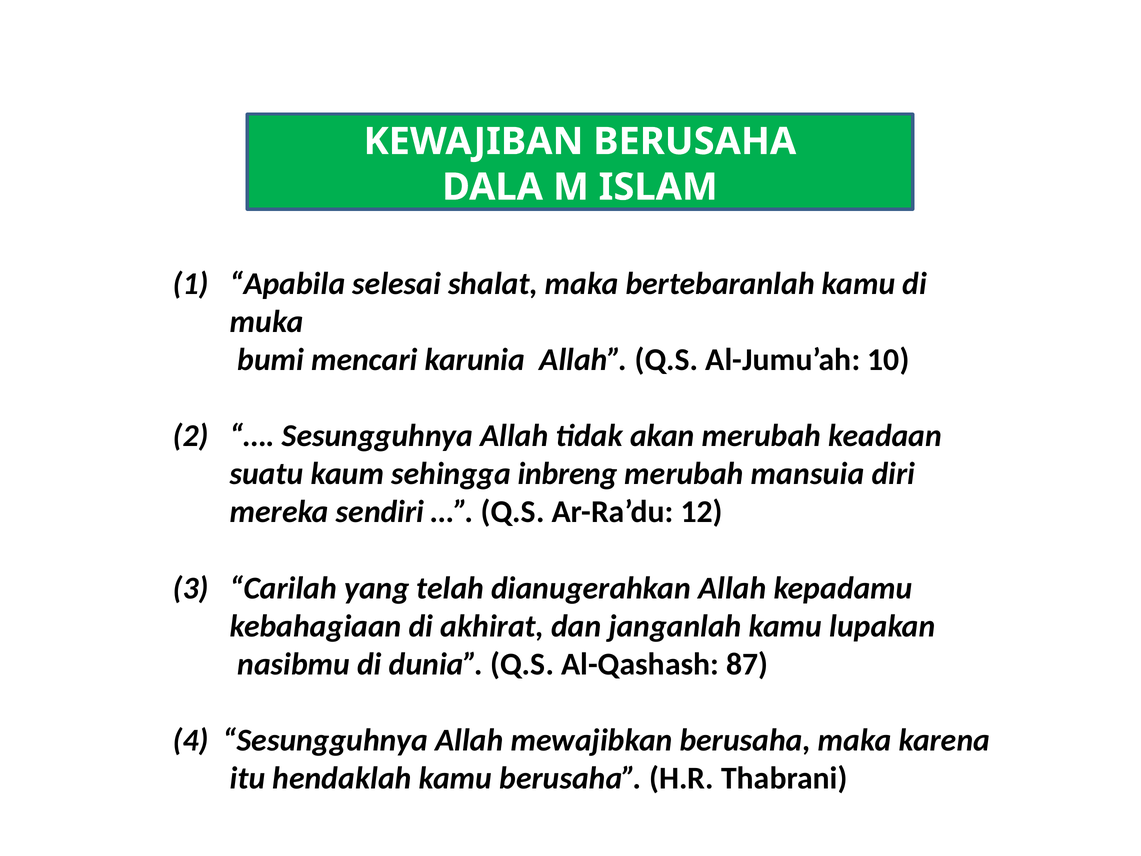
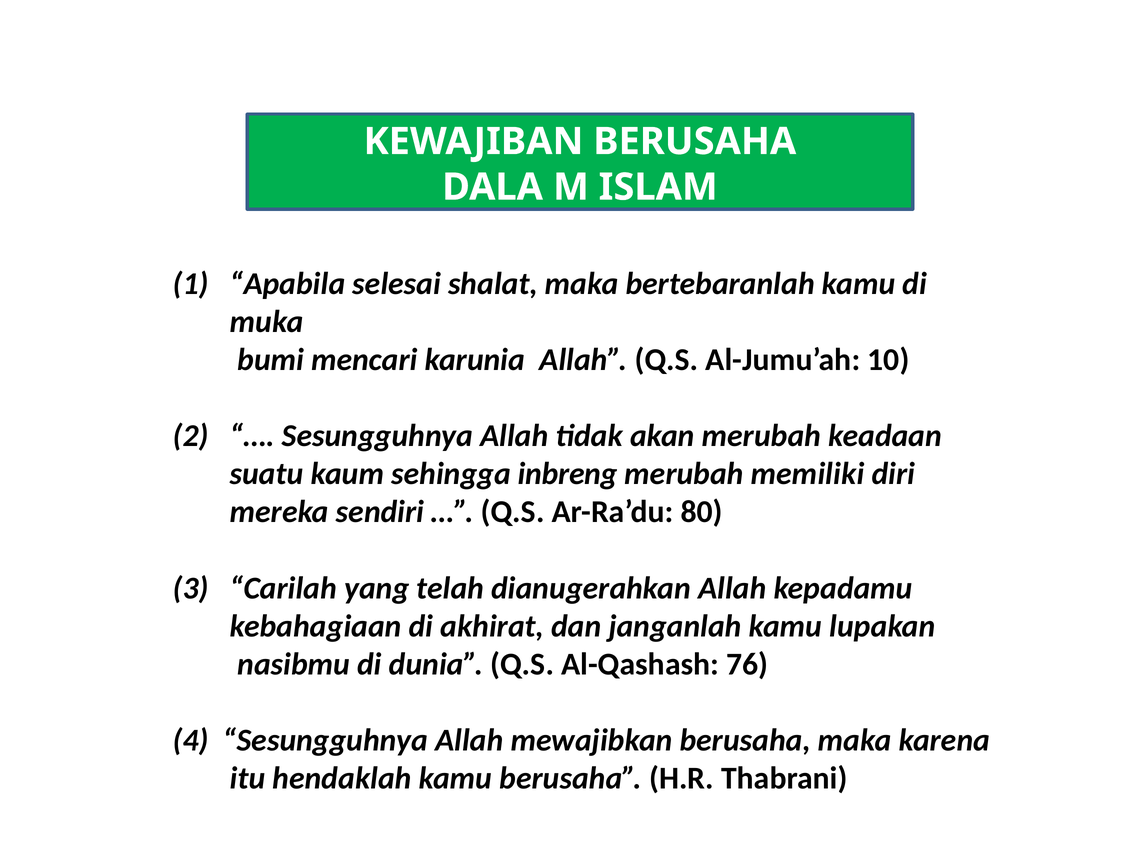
mansuia: mansuia -> memiliki
12: 12 -> 80
87: 87 -> 76
